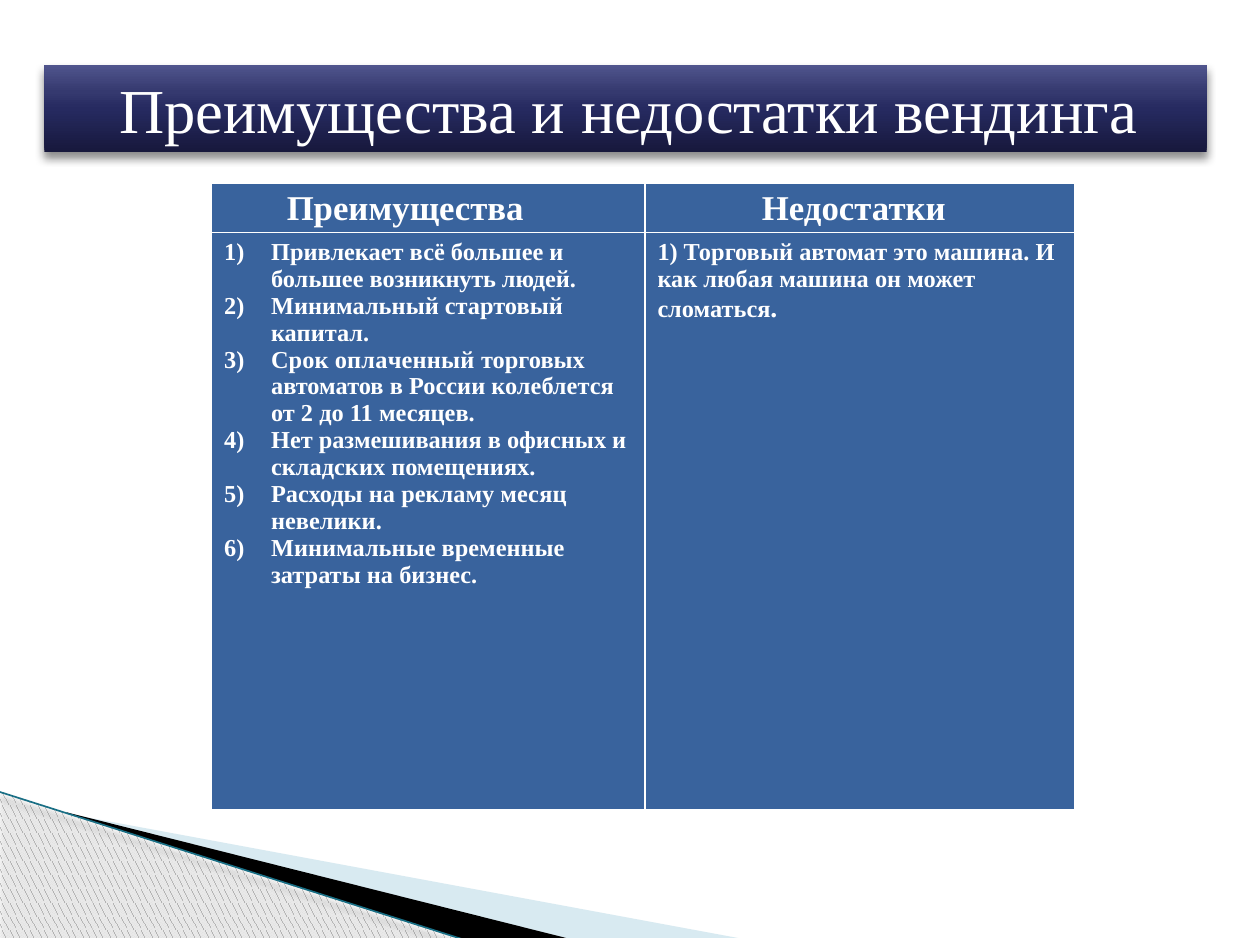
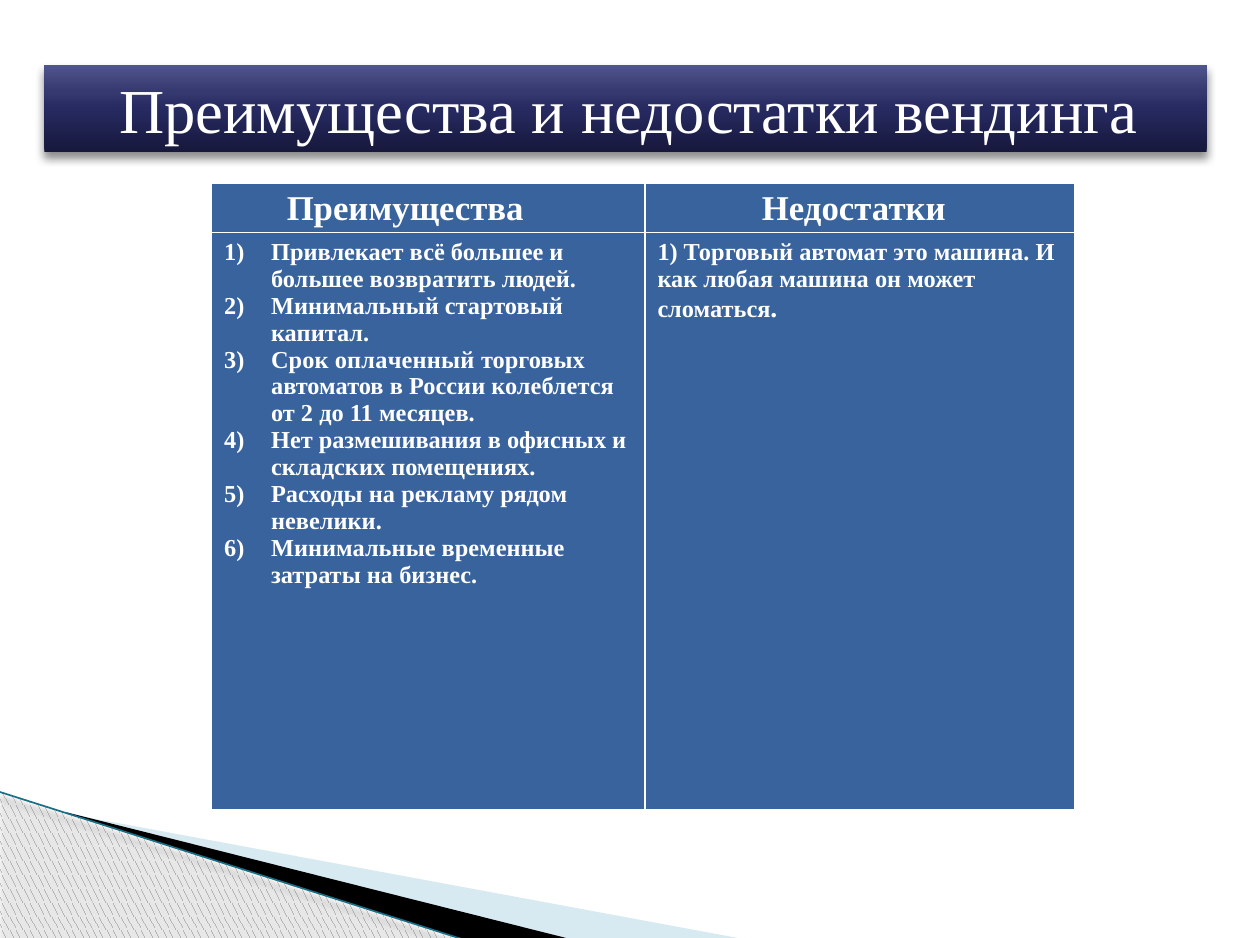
возникнуть: возникнуть -> возвратить
месяц: месяц -> рядом
